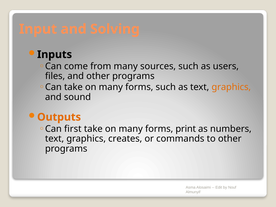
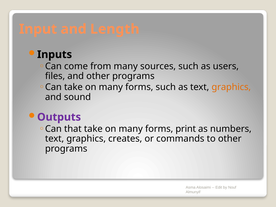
Solving: Solving -> Length
Outputs colour: orange -> purple
first: first -> that
